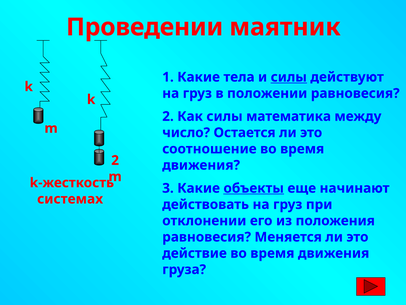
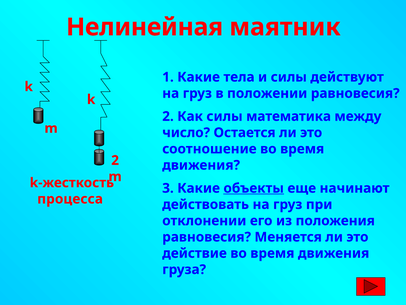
Проведении: Проведении -> Нелинейная
силы at (289, 77) underline: present -> none
системах: системах -> процесса
